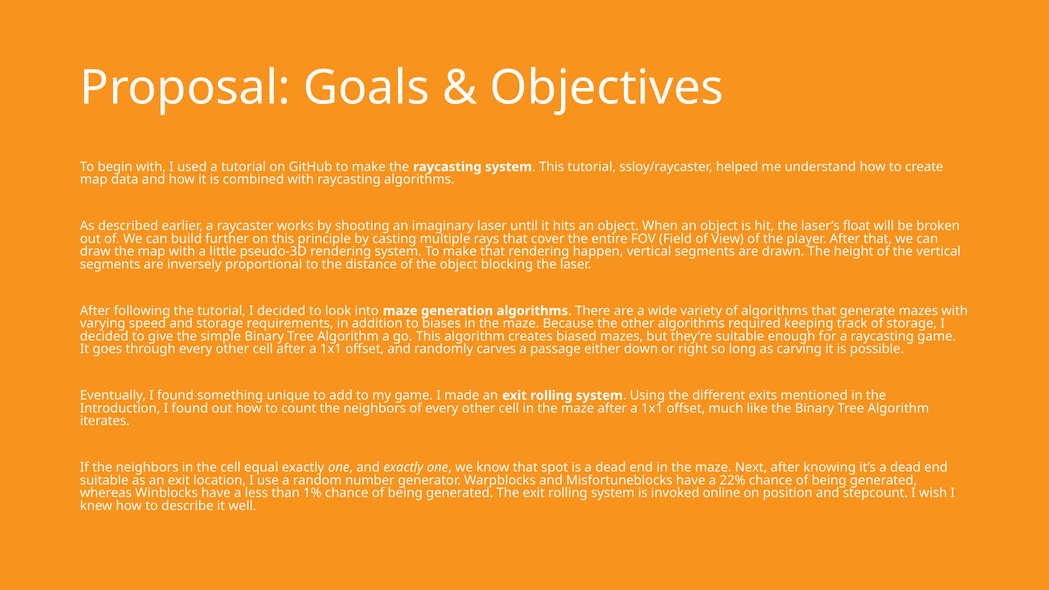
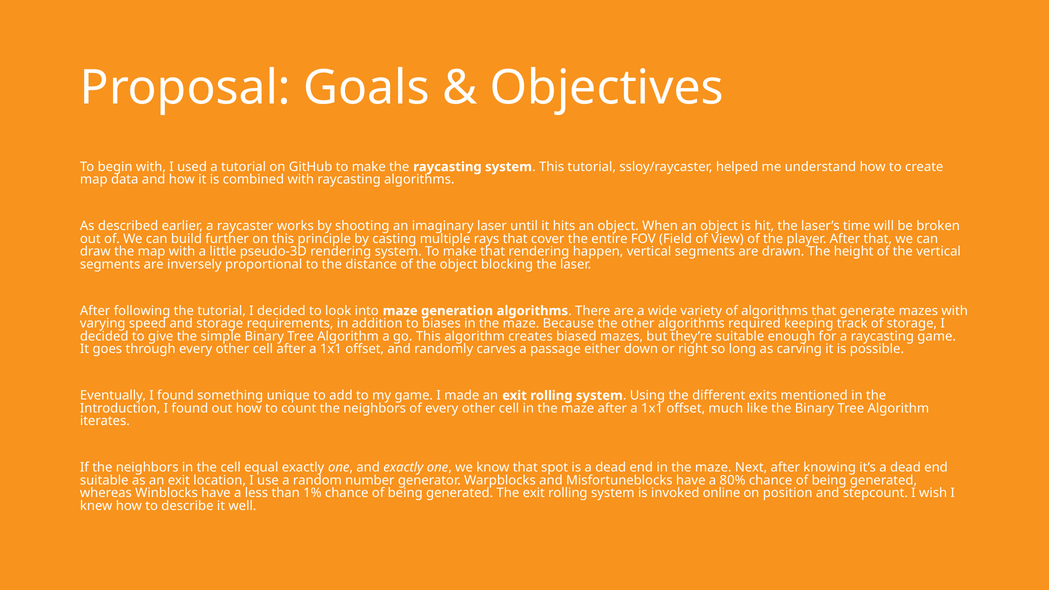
float: float -> time
22%: 22% -> 80%
